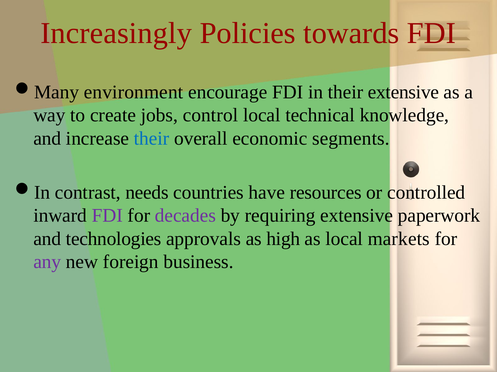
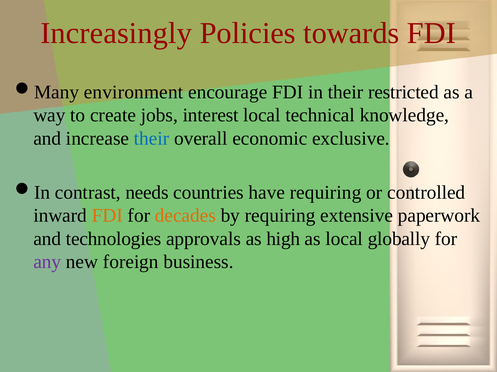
their extensive: extensive -> restricted
control: control -> interest
segments: segments -> exclusive
have resources: resources -> requiring
FDI at (107, 216) colour: purple -> orange
decades colour: purple -> orange
markets: markets -> globally
